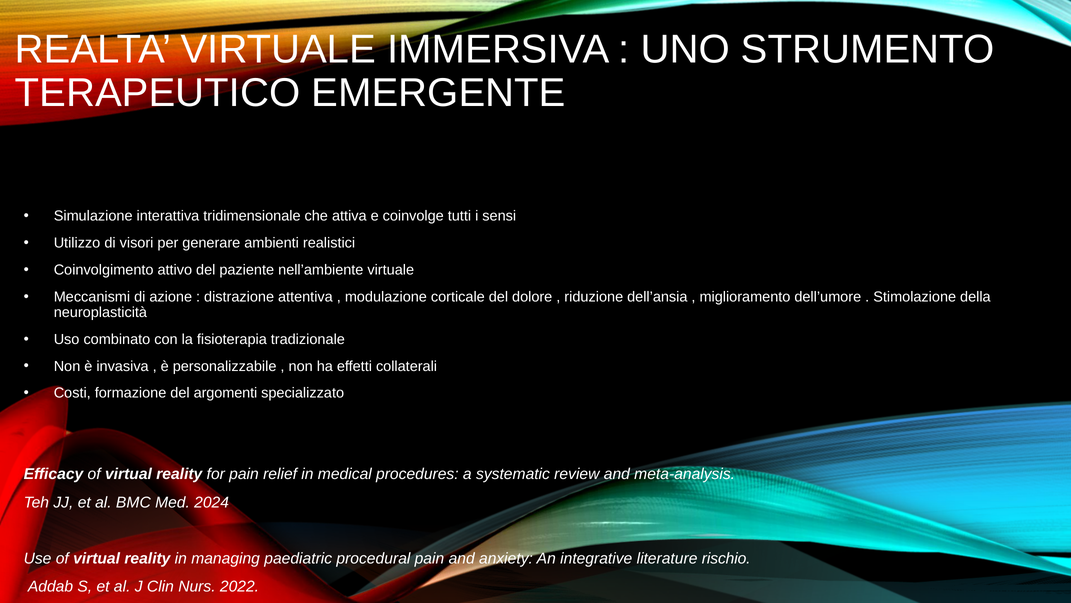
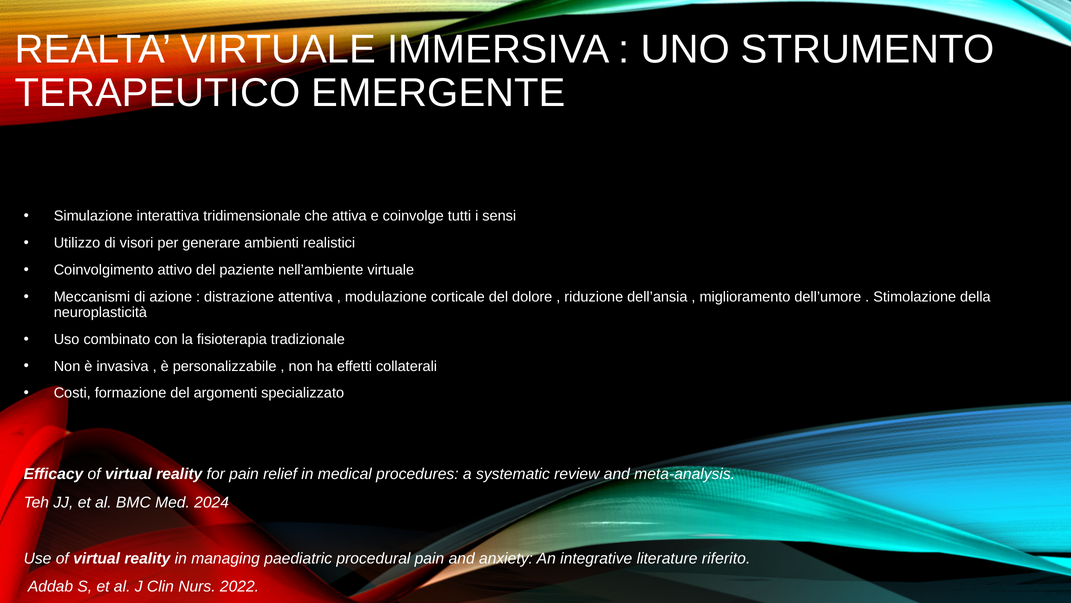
rischio: rischio -> riferito
